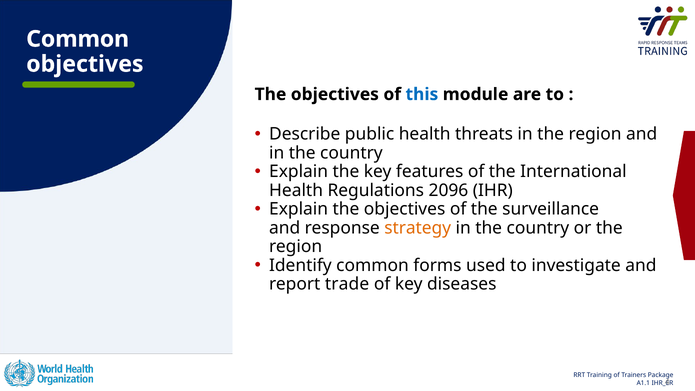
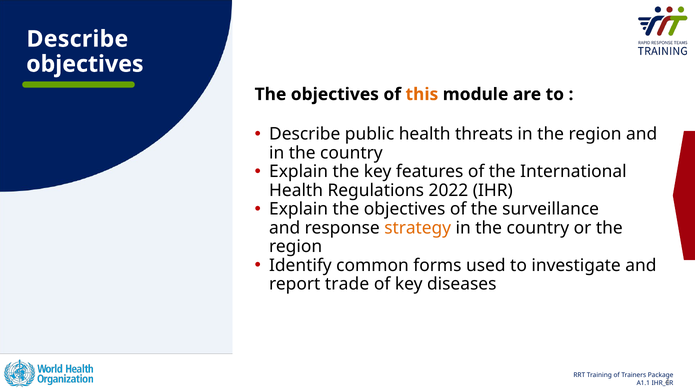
Common at (78, 39): Common -> Describe
this colour: blue -> orange
2096: 2096 -> 2022
